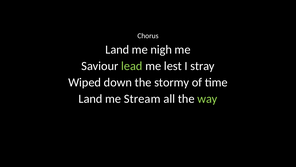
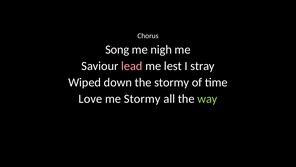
Land at (117, 49): Land -> Song
lead colour: light green -> pink
Land at (90, 99): Land -> Love
me Stream: Stream -> Stormy
